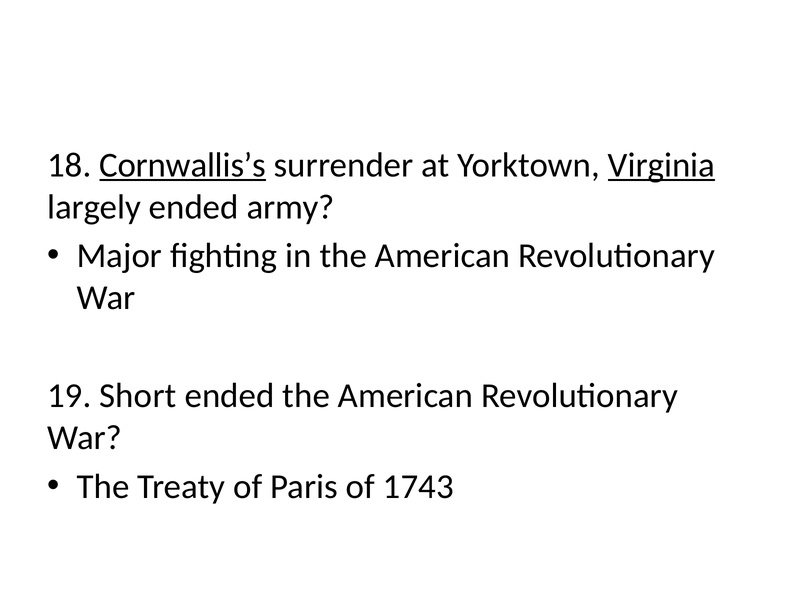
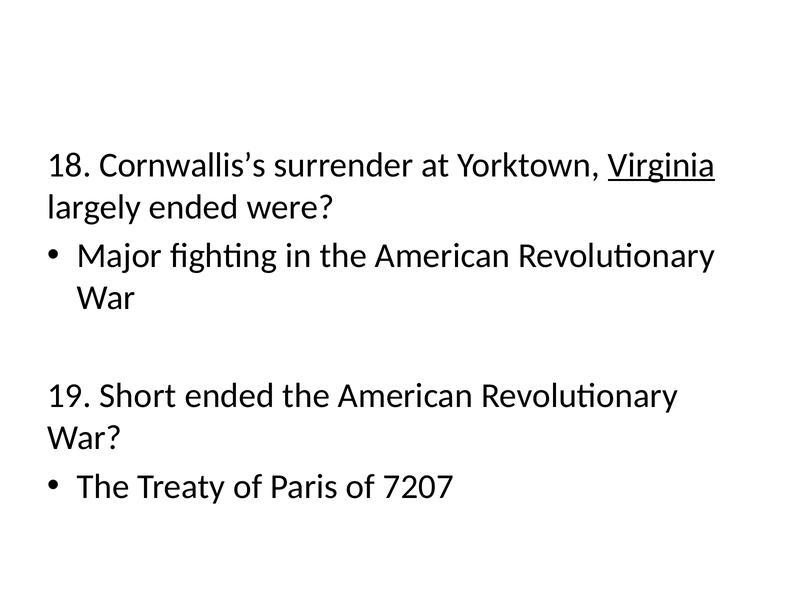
Cornwallis’s underline: present -> none
army: army -> were
1743: 1743 -> 7207
